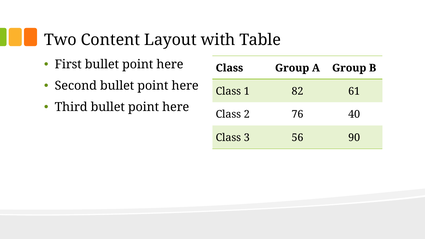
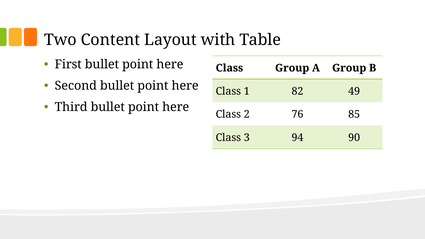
61: 61 -> 49
40: 40 -> 85
56: 56 -> 94
